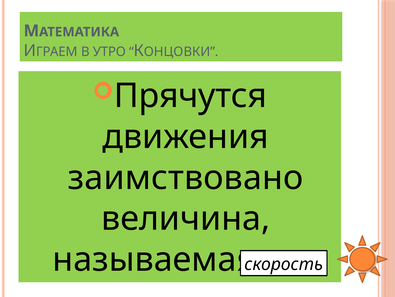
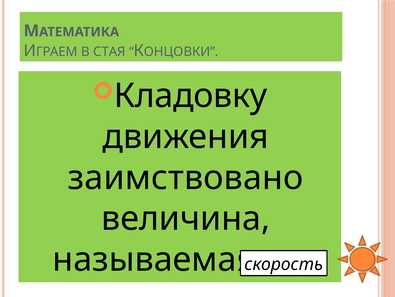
УТРО: УТРО -> СТАЯ
Прячутся: Прячутся -> Кладовку
